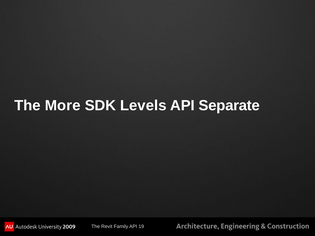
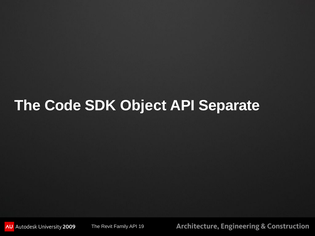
More: More -> Code
Levels: Levels -> Object
